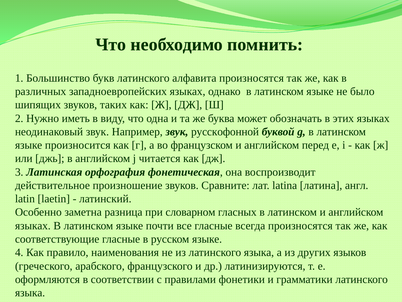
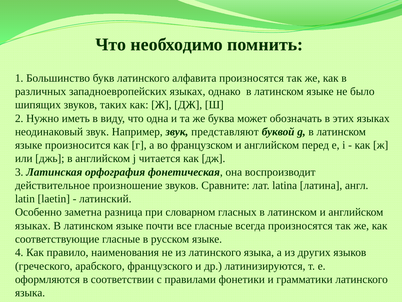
русскофонной: русскофонной -> представляют
